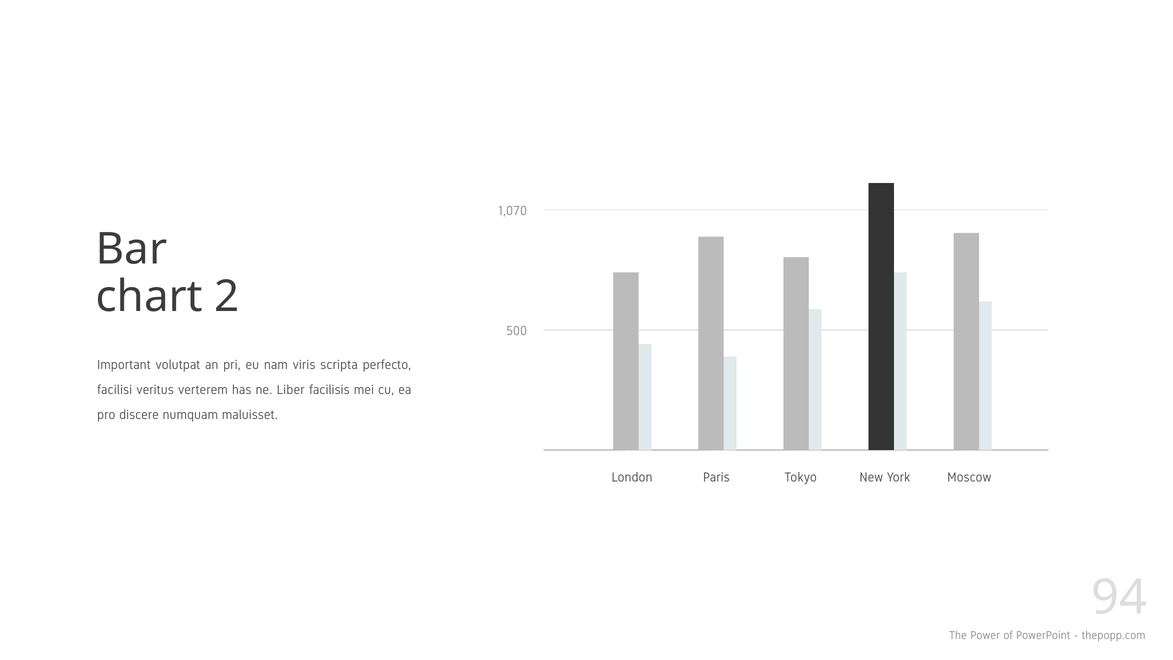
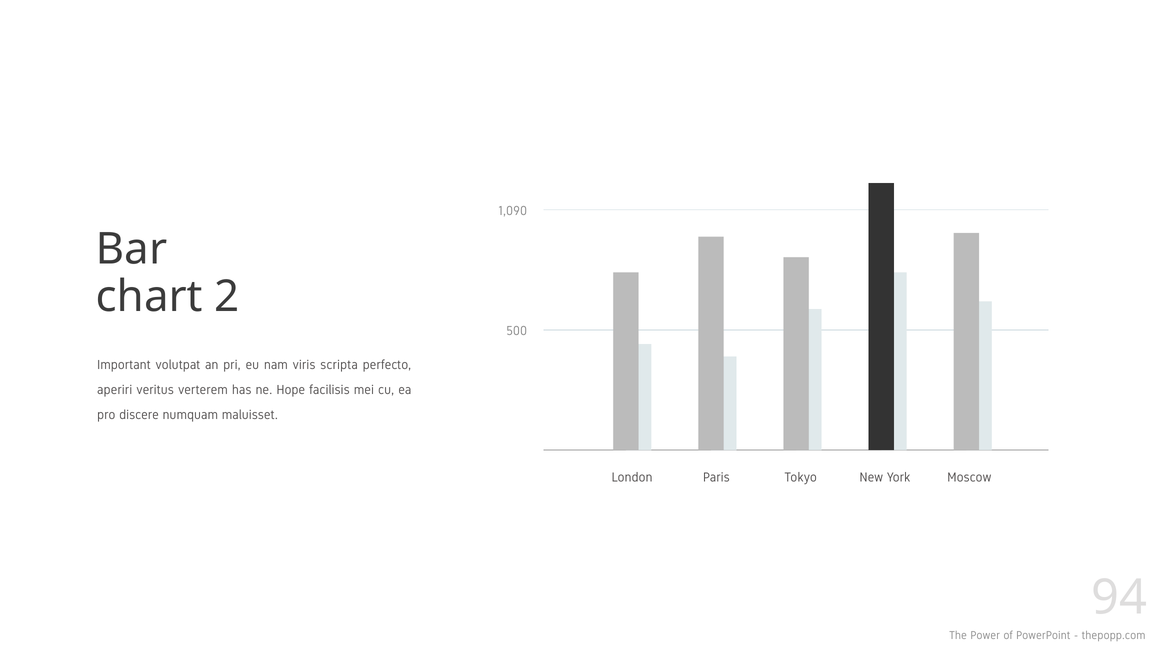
1,070: 1,070 -> 1,090
facilisi: facilisi -> aperiri
Liber: Liber -> Hope
